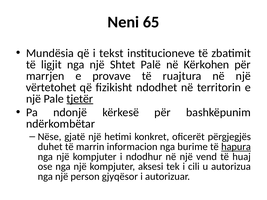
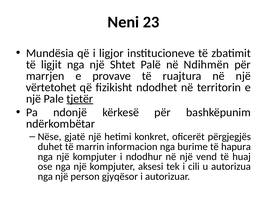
65: 65 -> 23
tekst: tekst -> ligjor
Kërkohen: Kërkohen -> Ndihmën
hapura underline: present -> none
